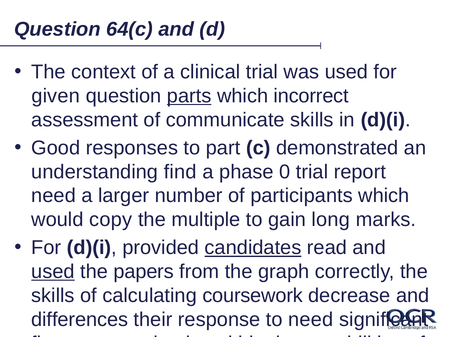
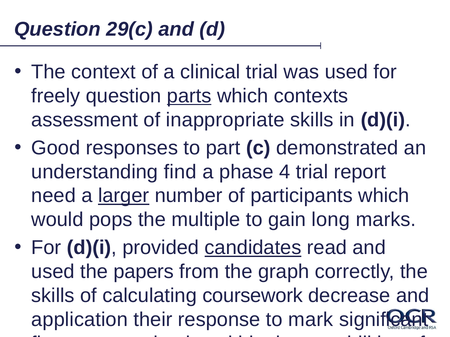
64(c: 64(c -> 29(c
given: given -> freely
incorrect: incorrect -> contexts
communicate: communicate -> inappropriate
0: 0 -> 4
larger underline: none -> present
copy: copy -> pops
used at (53, 272) underline: present -> none
differences: differences -> application
to need: need -> mark
